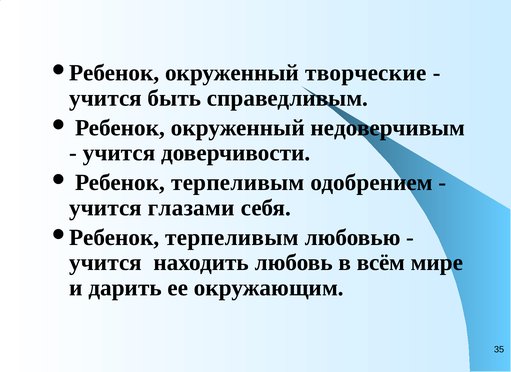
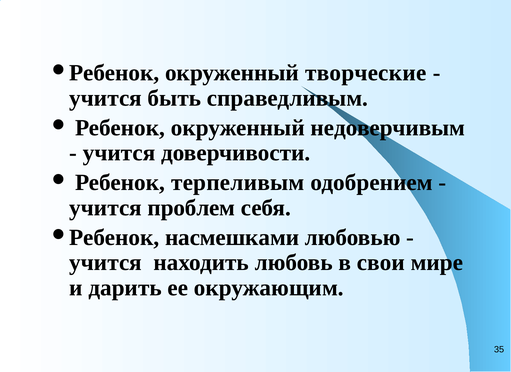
глазами: глазами -> проблем
терпеливым at (232, 237): терпеливым -> насмешками
всём: всём -> свои
